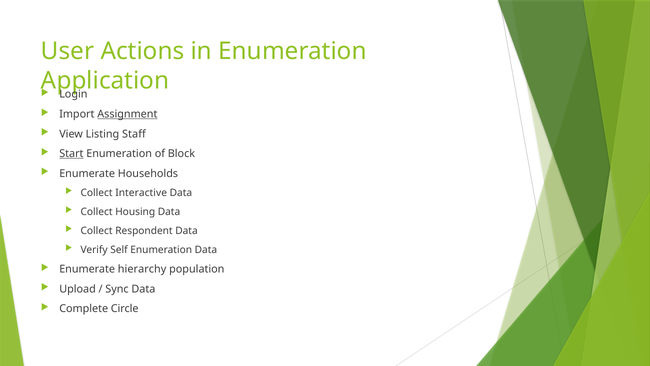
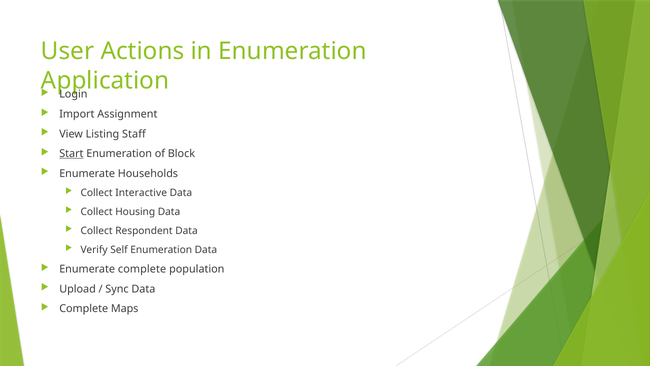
Assignment underline: present -> none
Enumerate hierarchy: hierarchy -> complete
Circle: Circle -> Maps
